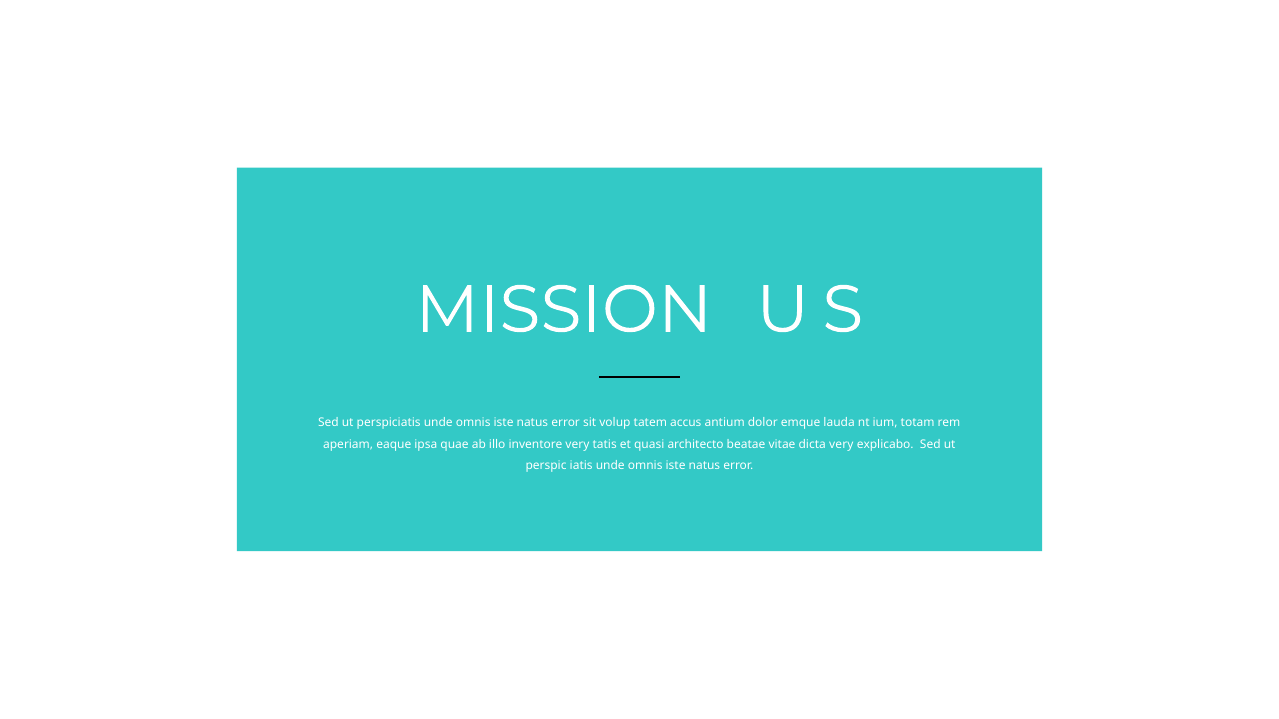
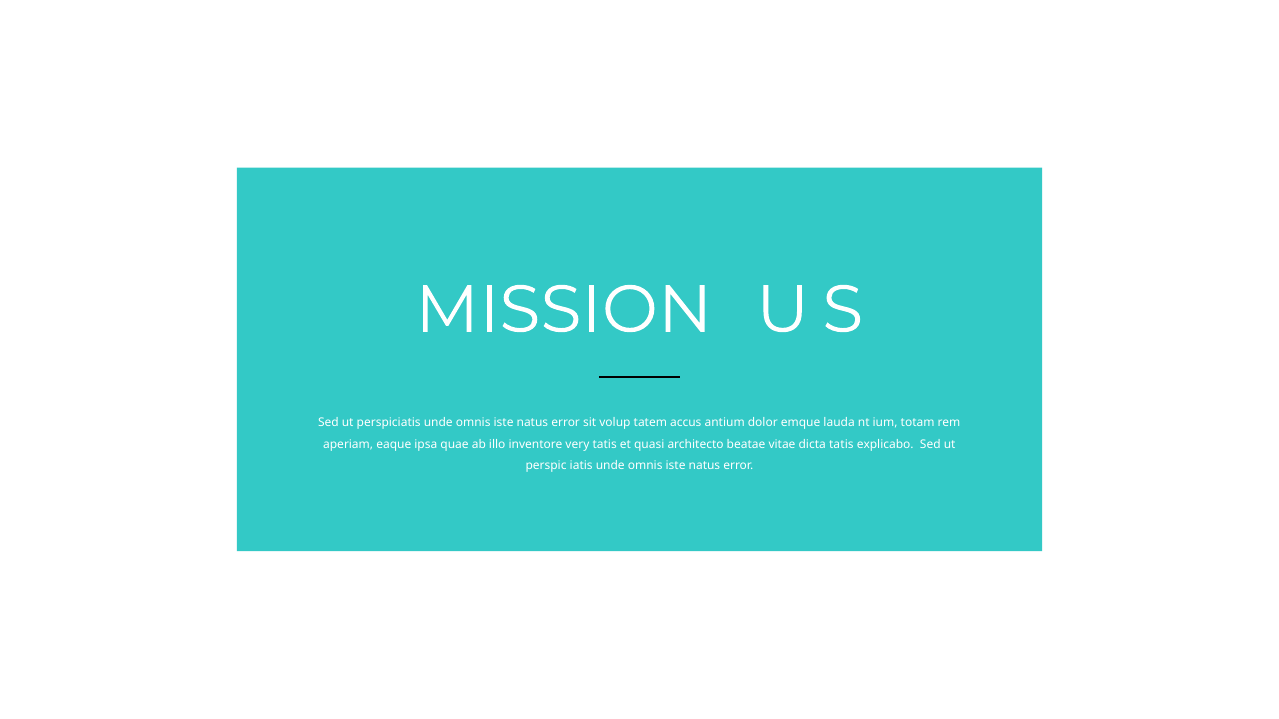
dicta very: very -> tatis
